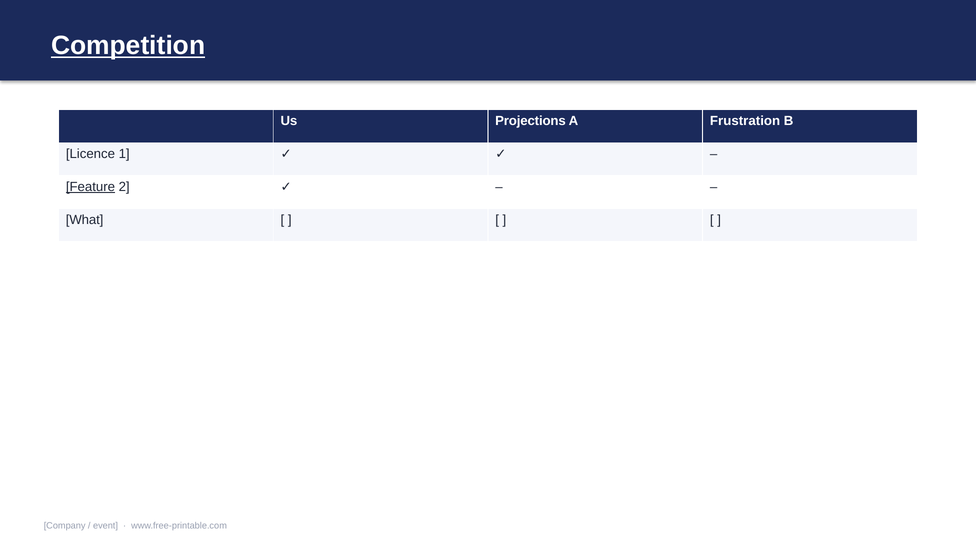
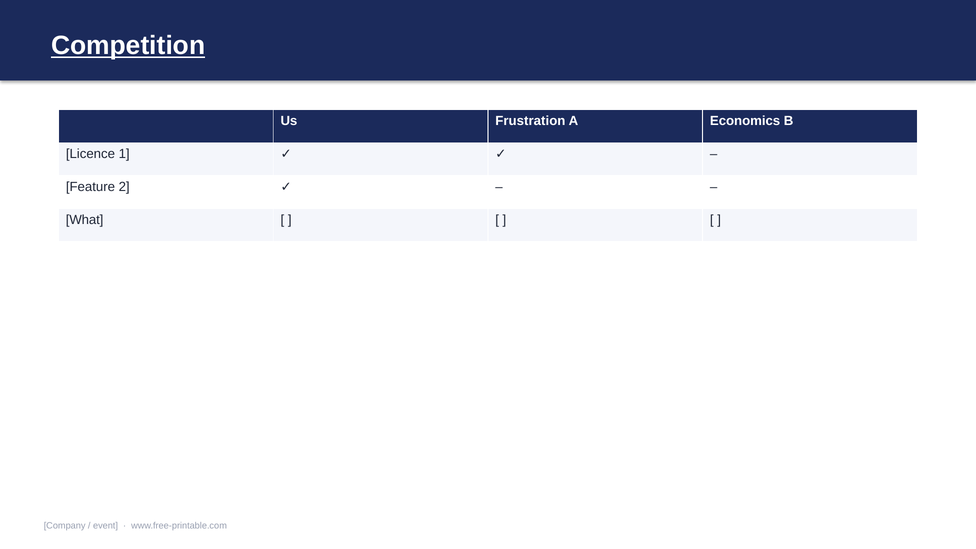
Projections: Projections -> Frustration
Frustration: Frustration -> Economics
Feature underline: present -> none
